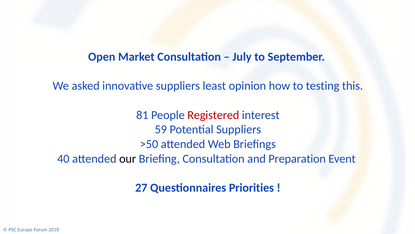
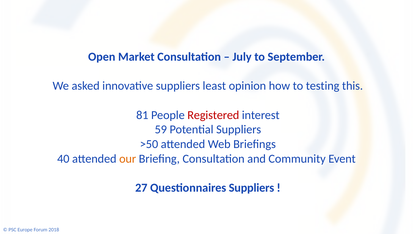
our colour: black -> orange
Preparation: Preparation -> Community
Questionnaires Priorities: Priorities -> Suppliers
